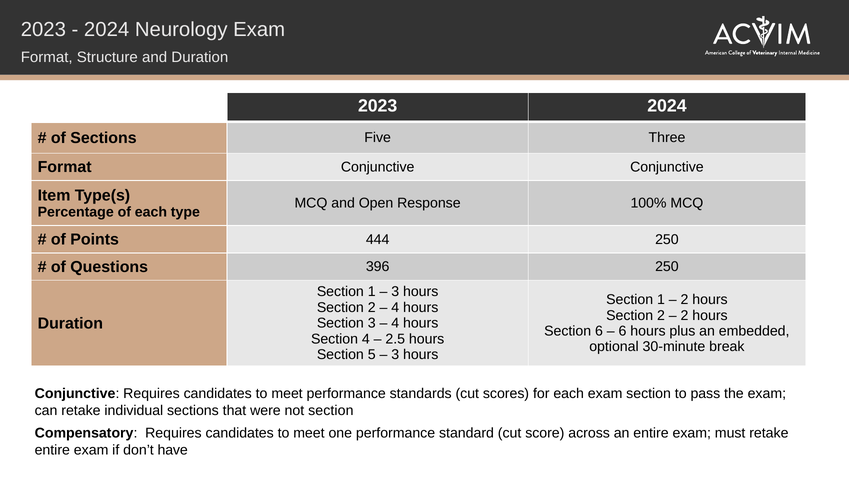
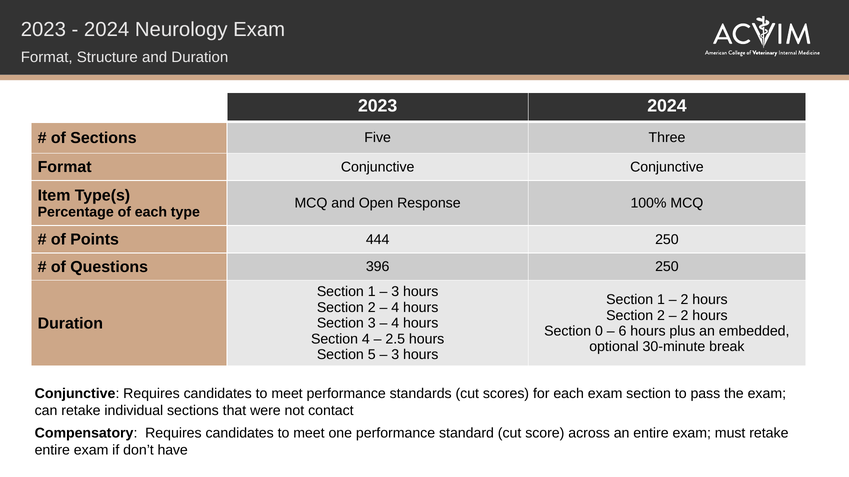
Section 6: 6 -> 0
not section: section -> contact
